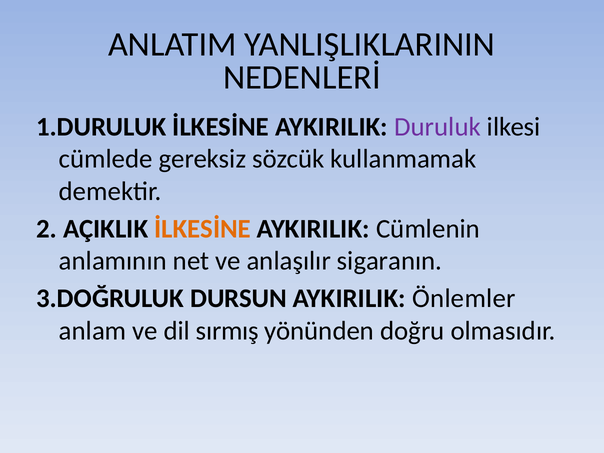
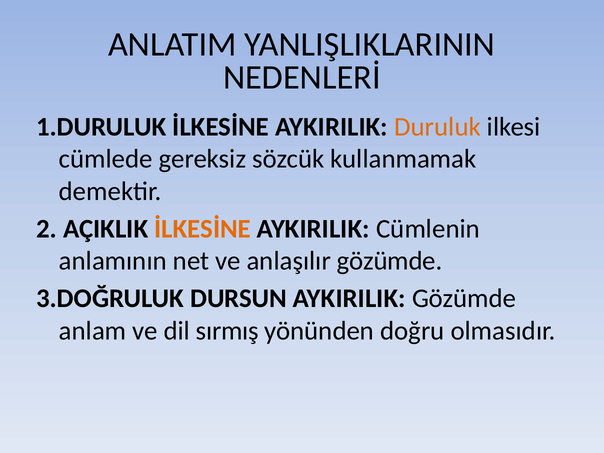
Duruluk colour: purple -> orange
anlaşılır sigaranın: sigaranın -> gözümde
AYKIRILIK Önlemler: Önlemler -> Gözümde
